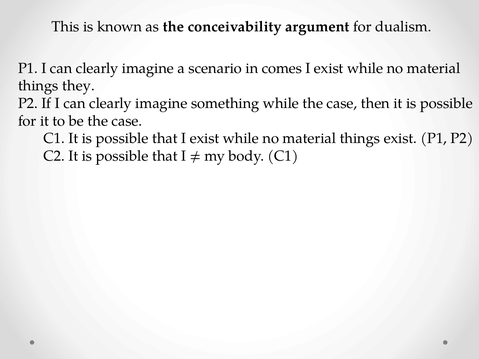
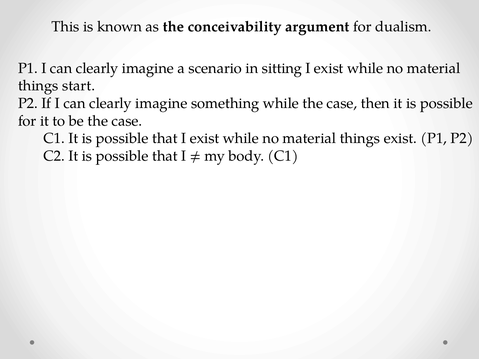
comes: comes -> sitting
they: they -> start
